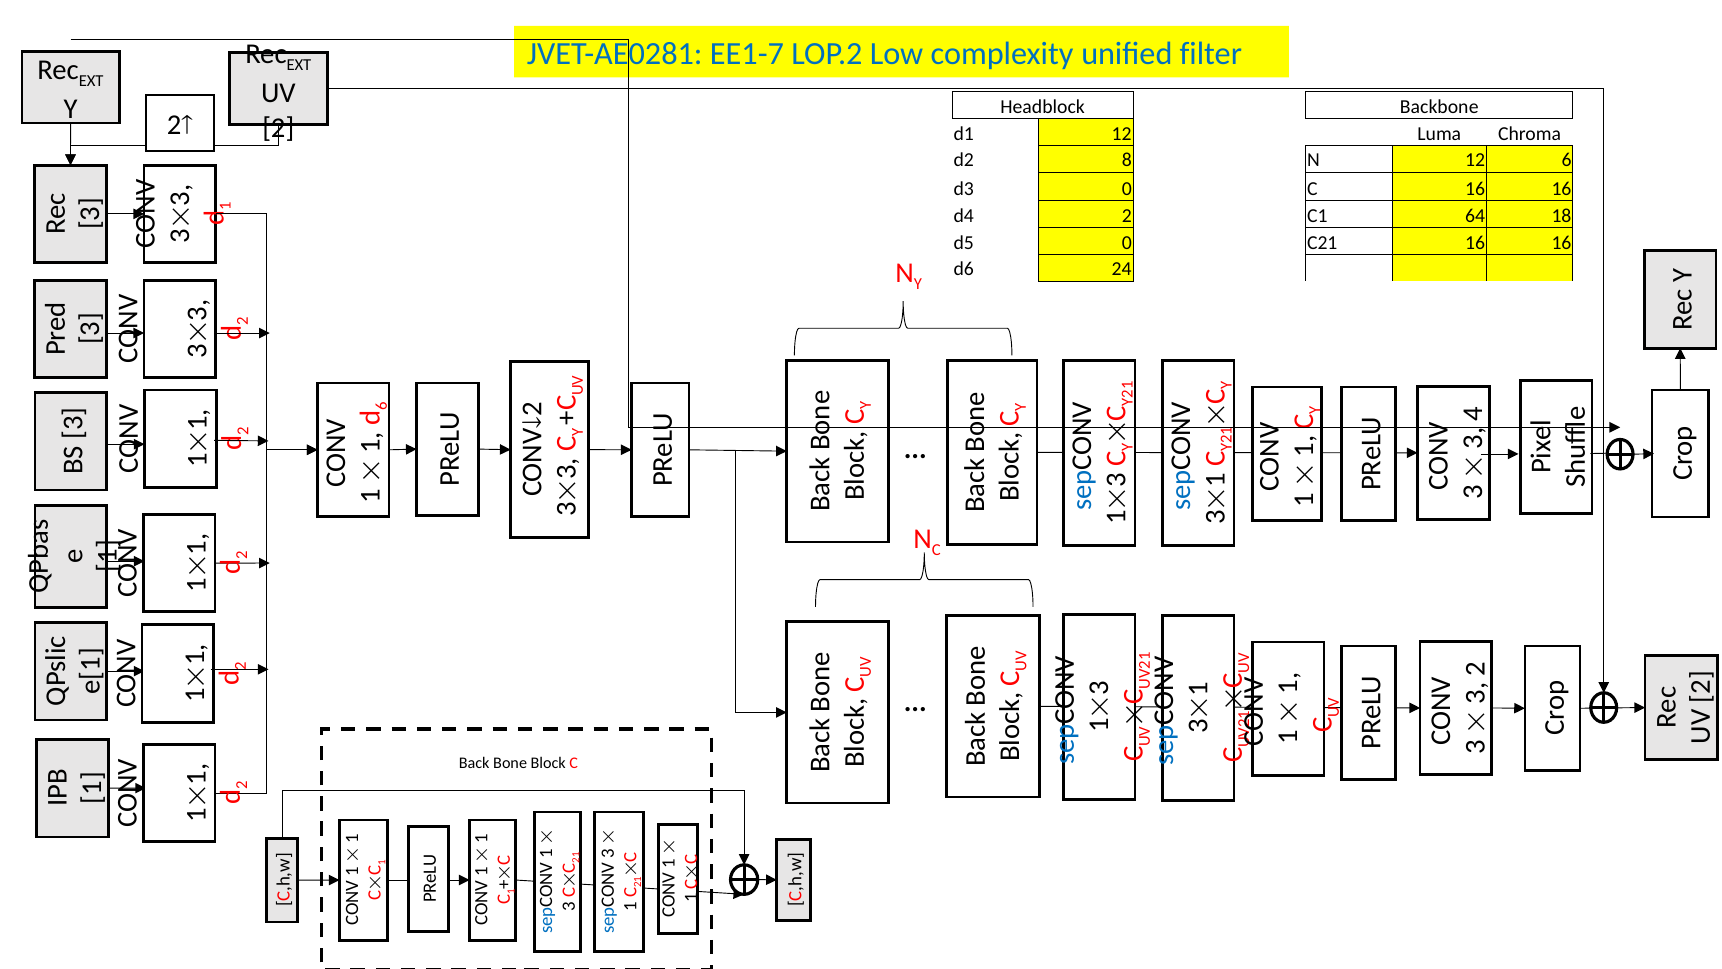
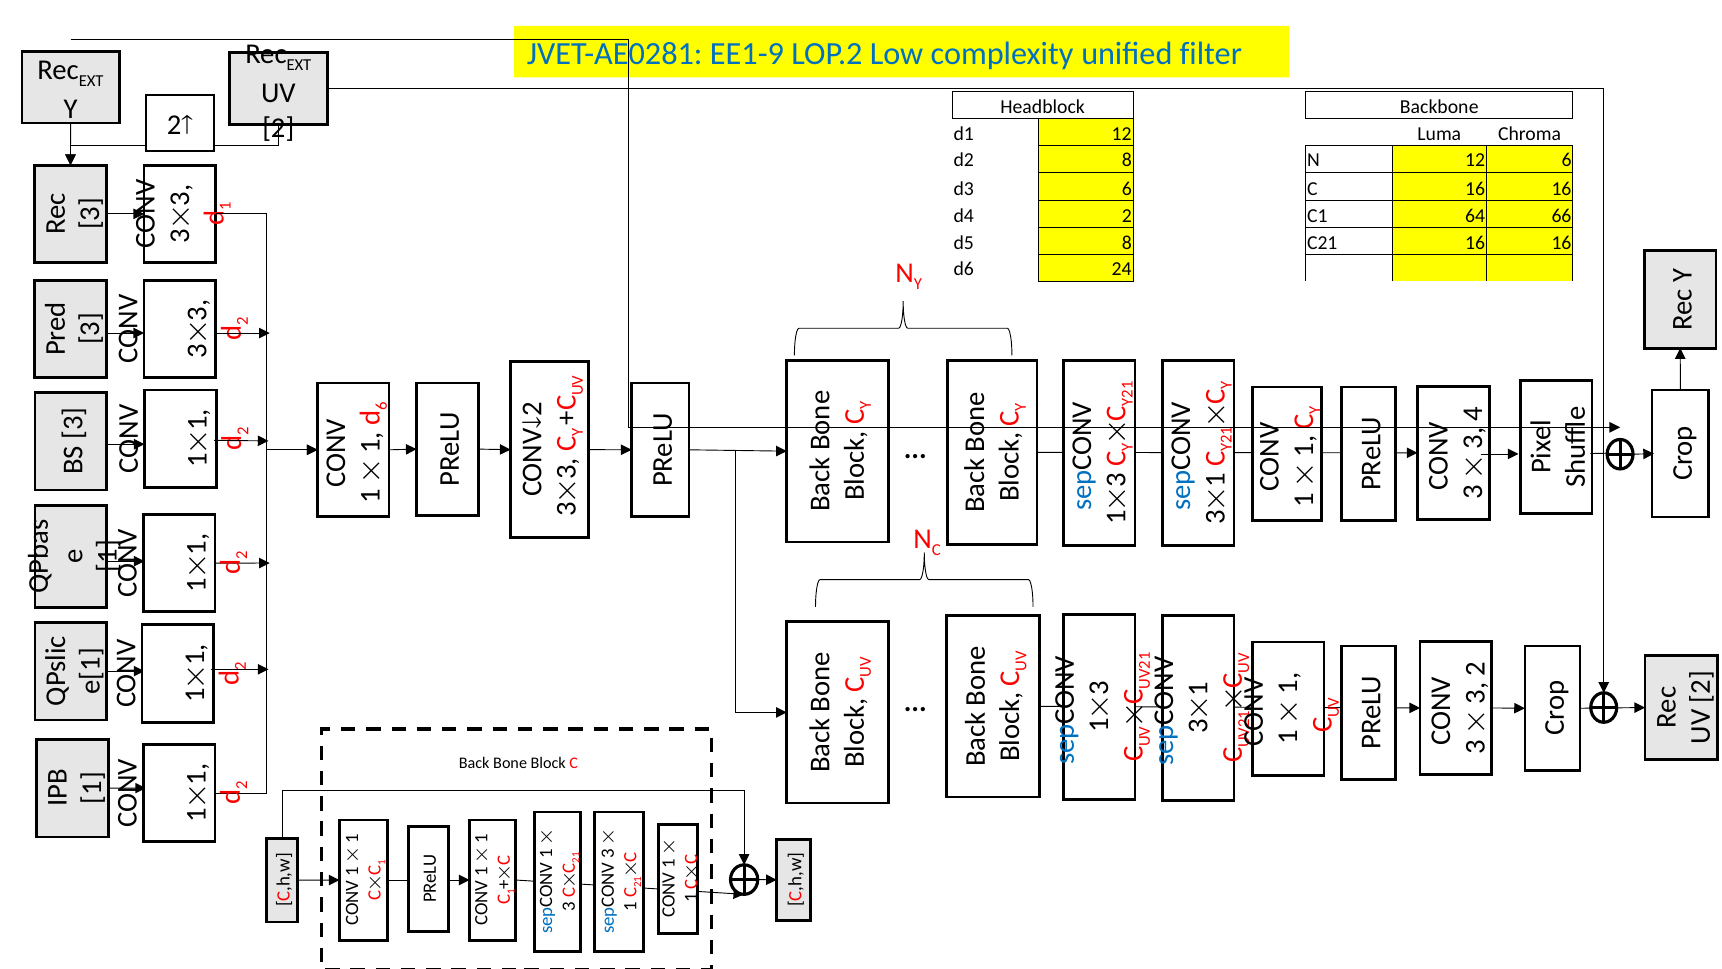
EE1-7: EE1-7 -> EE1-9
d3 0: 0 -> 6
18: 18 -> 66
d5 0: 0 -> 8
